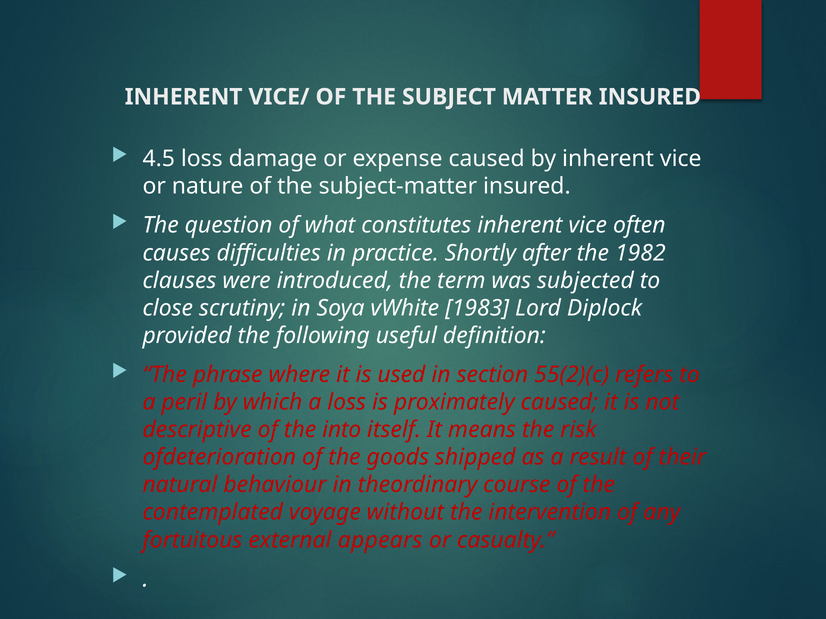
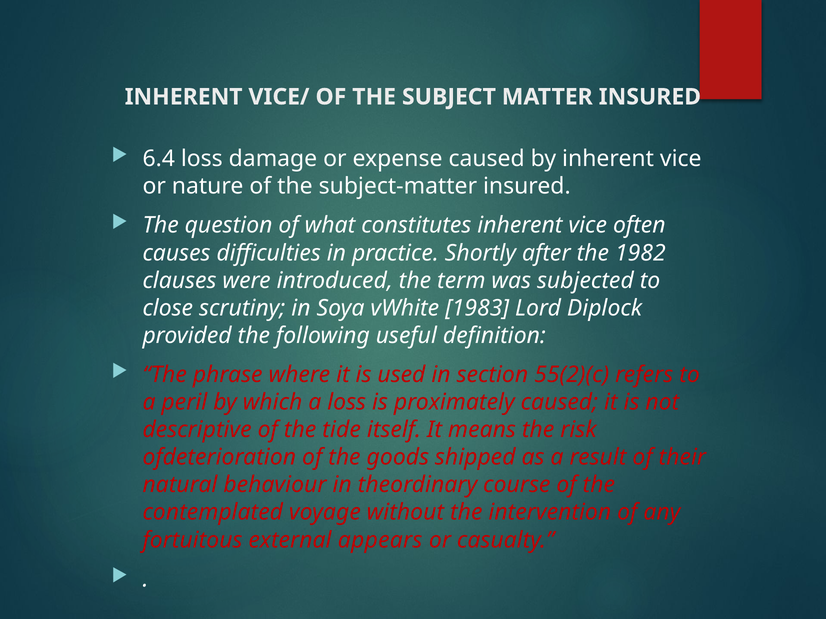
4.5: 4.5 -> 6.4
into: into -> tide
